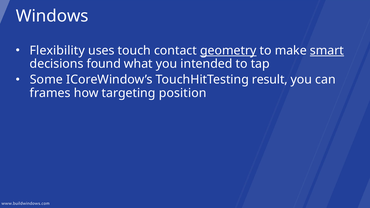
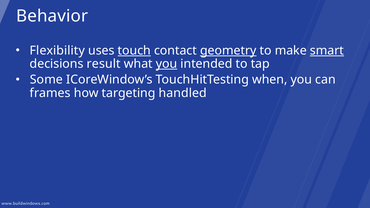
Windows: Windows -> Behavior
touch underline: none -> present
found: found -> result
you at (167, 64) underline: none -> present
result: result -> when
position: position -> handled
